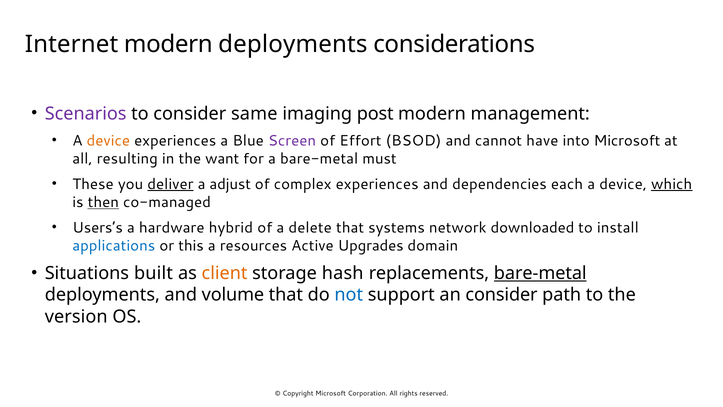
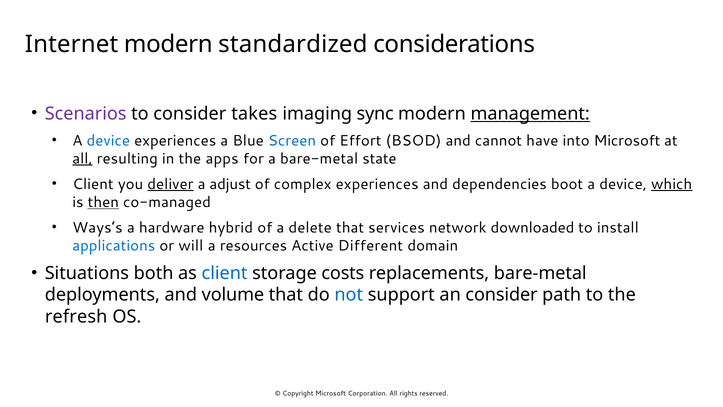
modern deployments: deployments -> standardized
same: same -> takes
post: post -> sync
management underline: none -> present
device at (108, 140) colour: orange -> blue
Screen colour: purple -> blue
all at (82, 159) underline: none -> present
want: want -> apps
must: must -> state
These at (93, 184): These -> Client
each: each -> boot
Users’s: Users’s -> Ways’s
systems: systems -> services
this: this -> will
Upgrades: Upgrades -> Different
built: built -> both
client at (225, 273) colour: orange -> blue
hash: hash -> costs
bare-metal at (540, 273) underline: present -> none
version: version -> refresh
